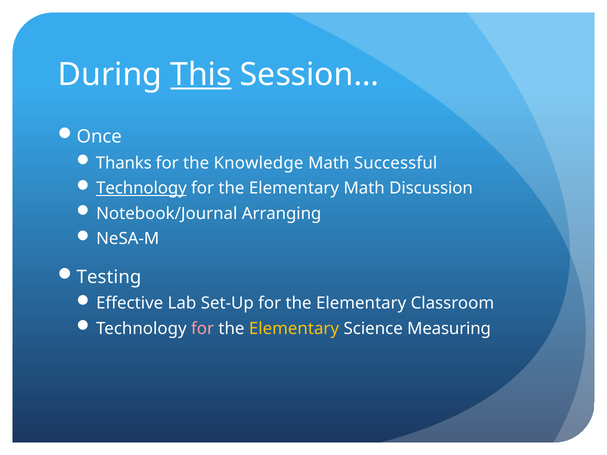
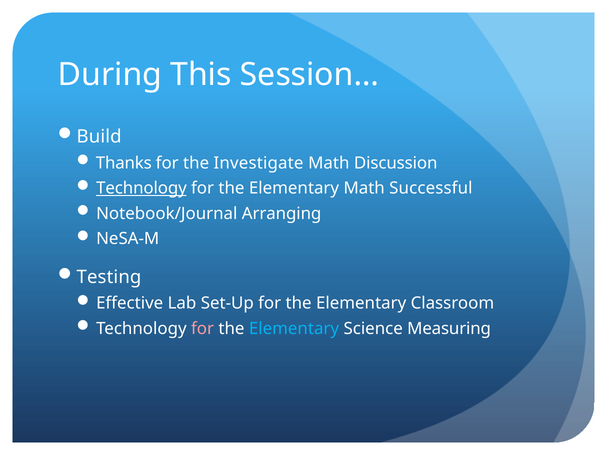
This underline: present -> none
Once: Once -> Build
Knowledge: Knowledge -> Investigate
Successful: Successful -> Discussion
Discussion: Discussion -> Successful
Elementary at (294, 329) colour: yellow -> light blue
